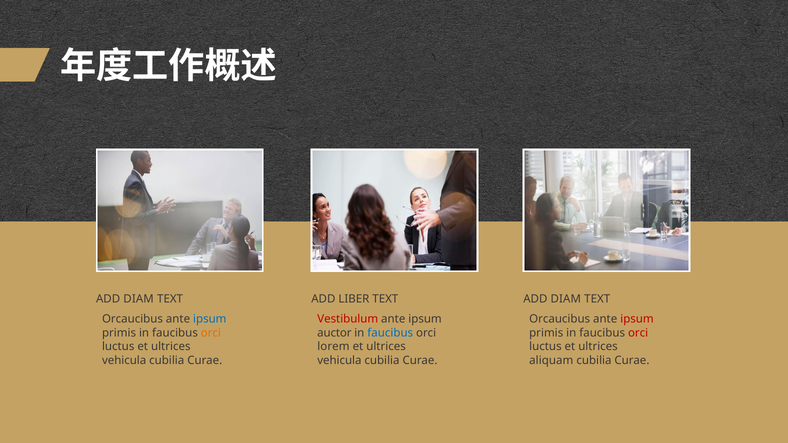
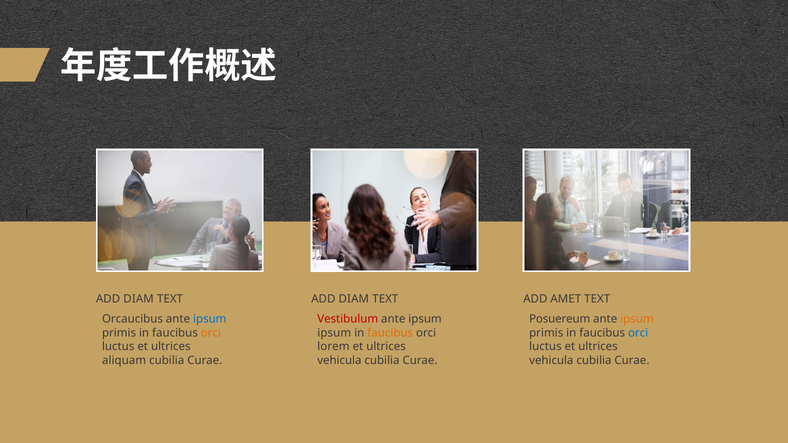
LIBER at (354, 299): LIBER -> DIAM
DIAM at (566, 299): DIAM -> AMET
Orcaucibus at (560, 319): Orcaucibus -> Posuereum
ipsum at (637, 319) colour: red -> orange
auctor at (334, 333): auctor -> ipsum
faucibus at (390, 333) colour: blue -> orange
orci at (638, 333) colour: red -> blue
vehicula at (124, 361): vehicula -> aliquam
aliquam at (551, 361): aliquam -> vehicula
